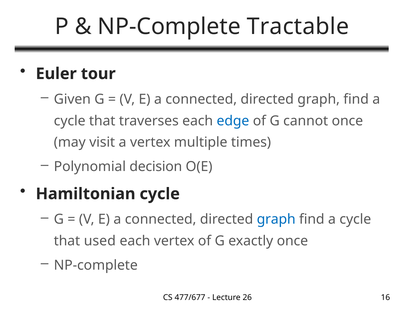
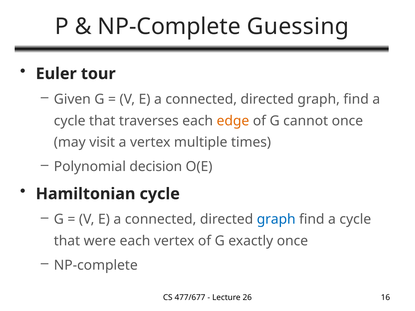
Tractable: Tractable -> Guessing
edge colour: blue -> orange
used: used -> were
